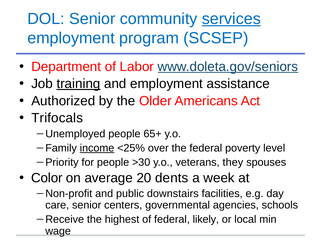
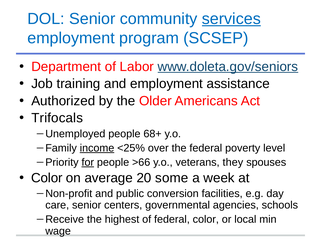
training underline: present -> none
65+: 65+ -> 68+
for underline: none -> present
>30: >30 -> >66
dents: dents -> some
downstairs: downstairs -> conversion
federal likely: likely -> color
